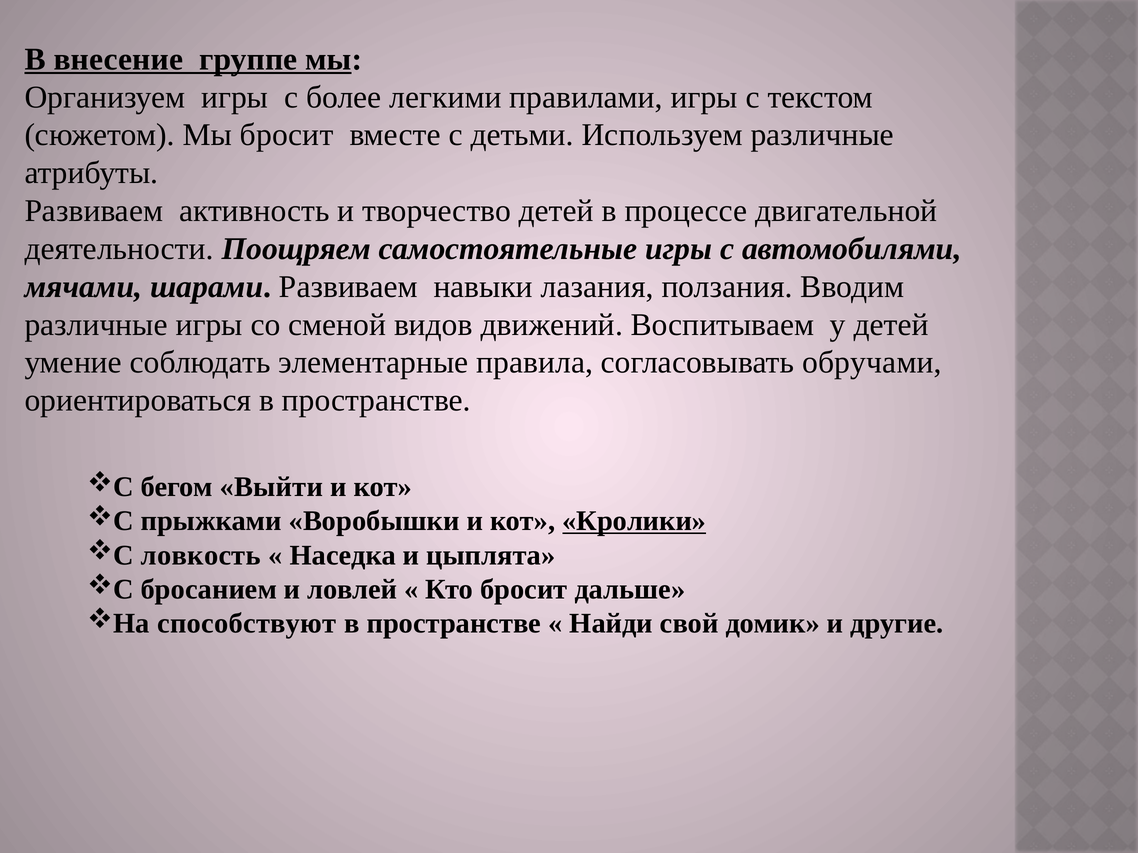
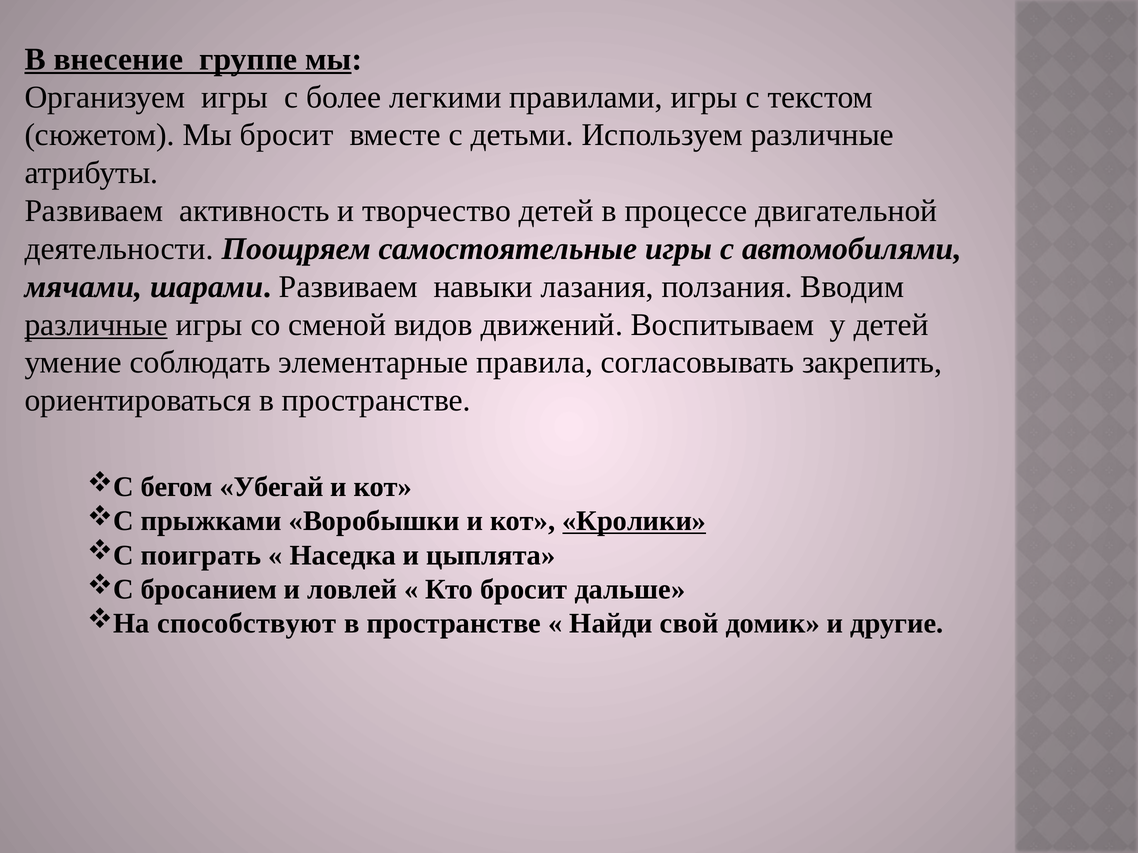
различные at (96, 325) underline: none -> present
обручами: обручами -> закрепить
Выйти: Выйти -> Убегай
ловкость: ловкость -> поиграть
